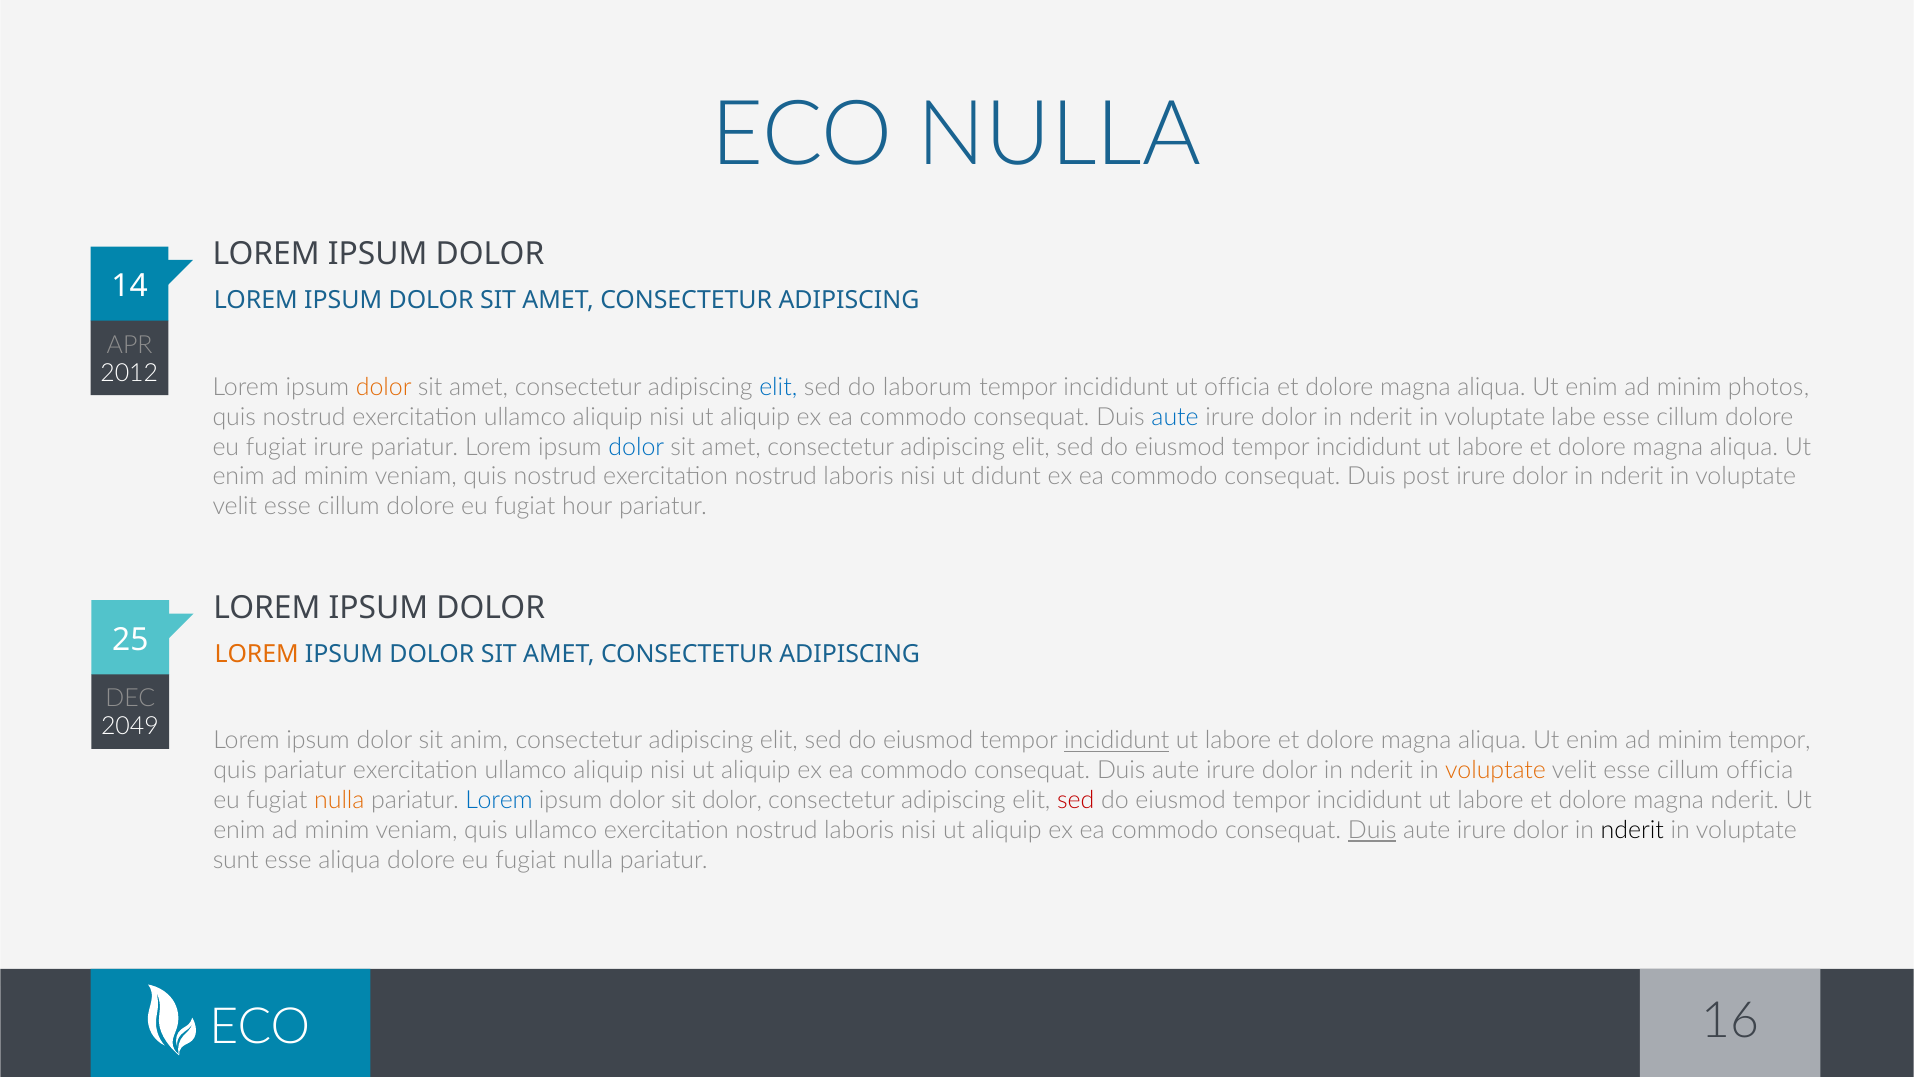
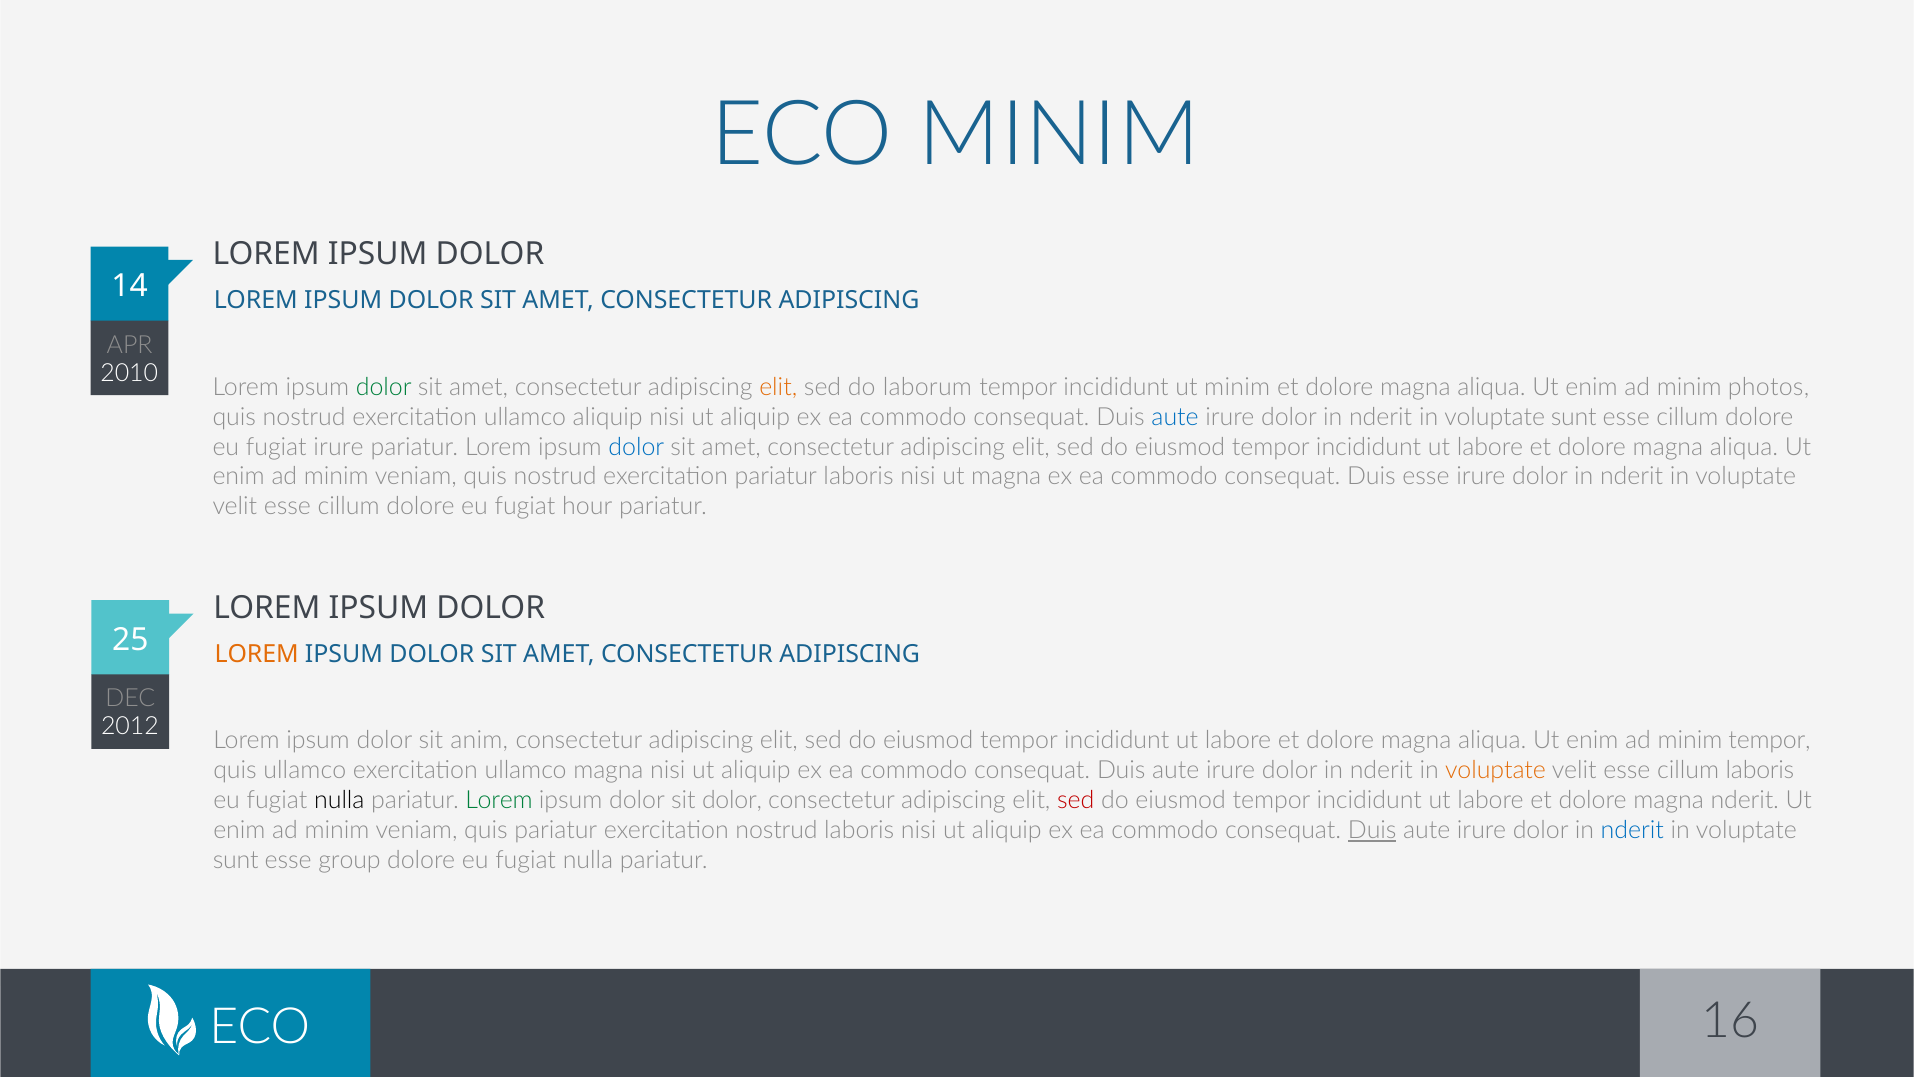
ECO NULLA: NULLA -> MINIM
2012: 2012 -> 2010
dolor at (384, 387) colour: orange -> green
elit at (778, 387) colour: blue -> orange
ut officia: officia -> minim
labe at (1574, 417): labe -> sunt
nostrud exercitation nostrud: nostrud -> pariatur
ut didunt: didunt -> magna
Duis post: post -> esse
2049: 2049 -> 2012
incididunt at (1117, 740) underline: present -> none
quis pariatur: pariatur -> ullamco
aliquip at (608, 770): aliquip -> magna
cillum officia: officia -> laboris
nulla at (339, 800) colour: orange -> black
Lorem at (499, 800) colour: blue -> green
quis ullamco: ullamco -> pariatur
nderit at (1632, 830) colour: black -> blue
esse aliqua: aliqua -> group
